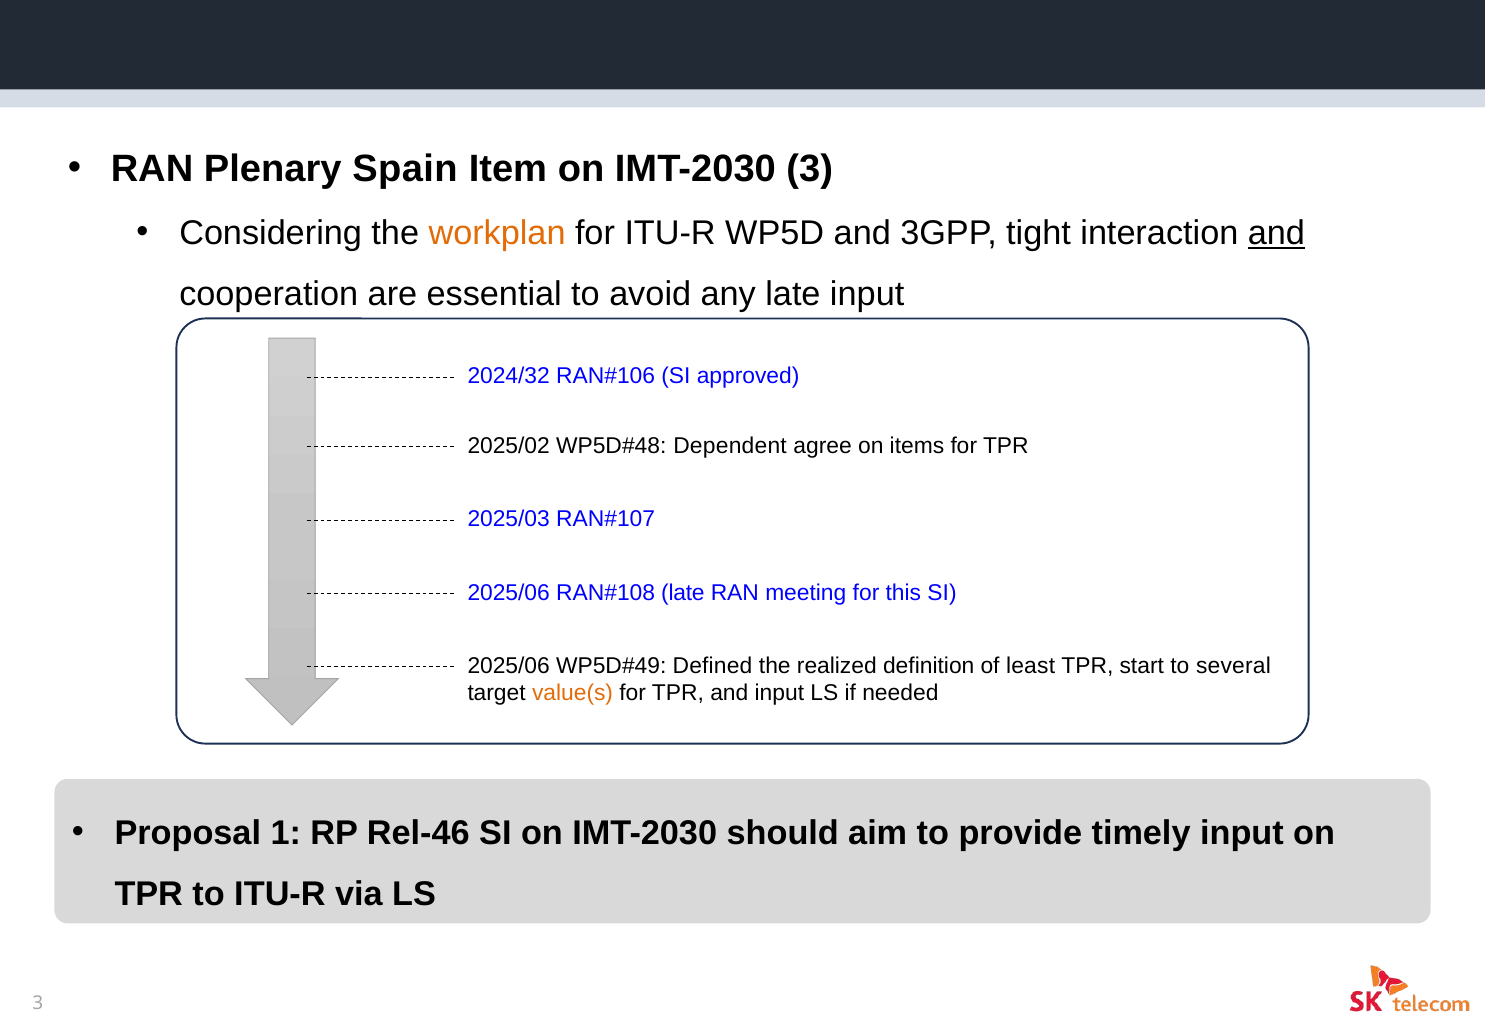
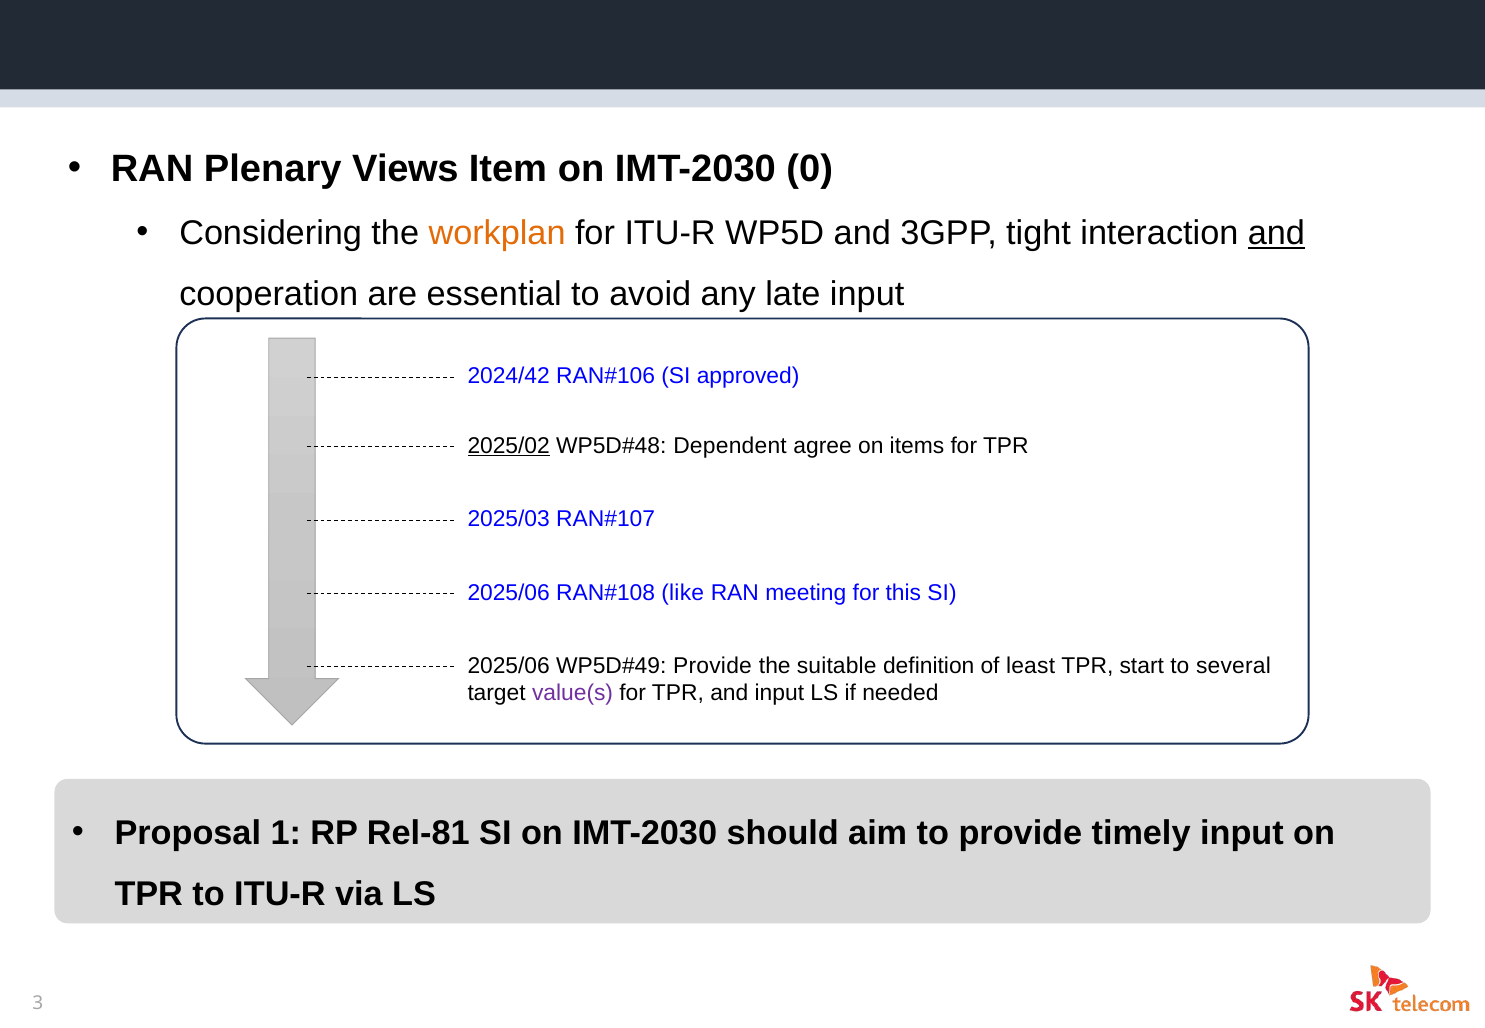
Spain: Spain -> Views
IMT-2030 3: 3 -> 0
2024/32: 2024/32 -> 2024/42
2025/02 underline: none -> present
late at (683, 593): late -> like
Defined at (713, 666): Defined -> Provide
realized: realized -> suitable
value(s colour: orange -> purple
Rel-46: Rel-46 -> Rel-81
